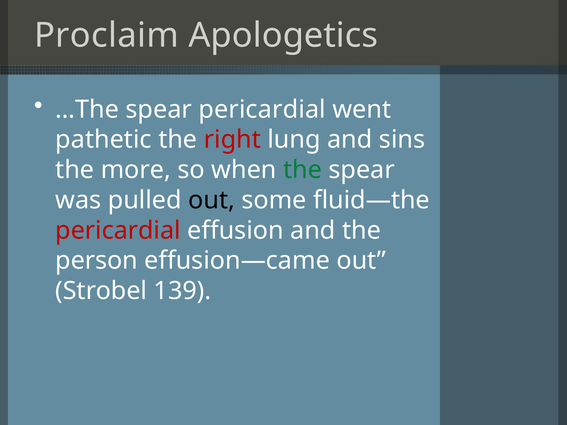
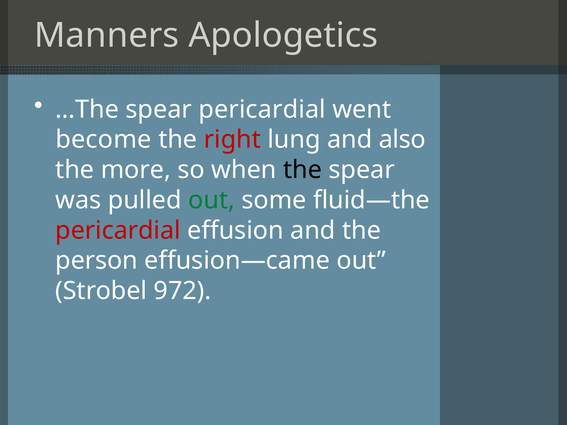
Proclaim: Proclaim -> Manners
pathetic: pathetic -> become
sins: sins -> also
the at (302, 170) colour: green -> black
out at (212, 200) colour: black -> green
139: 139 -> 972
